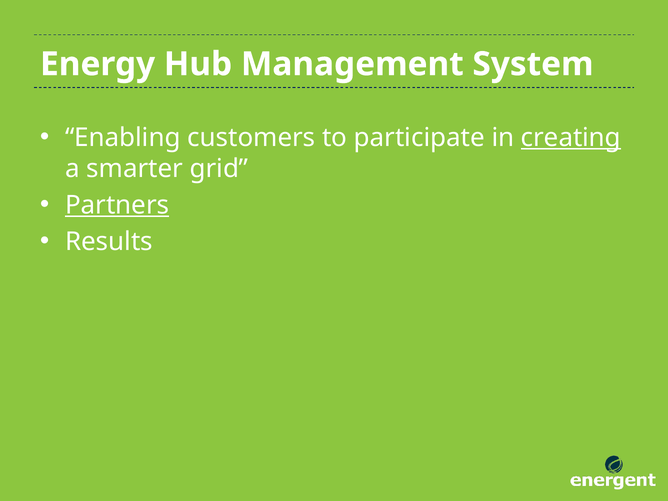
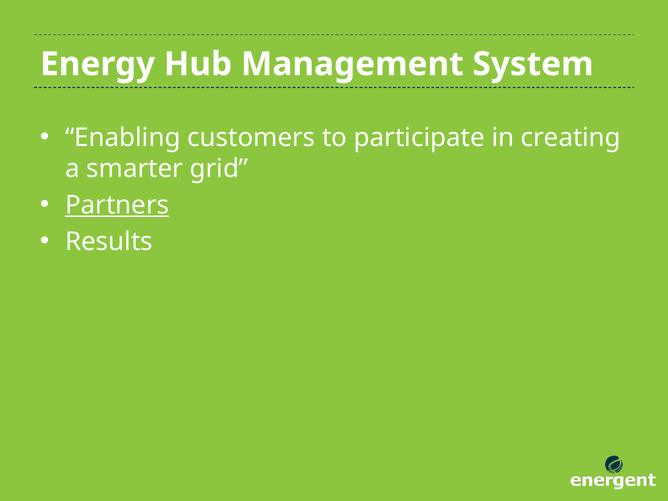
creating underline: present -> none
